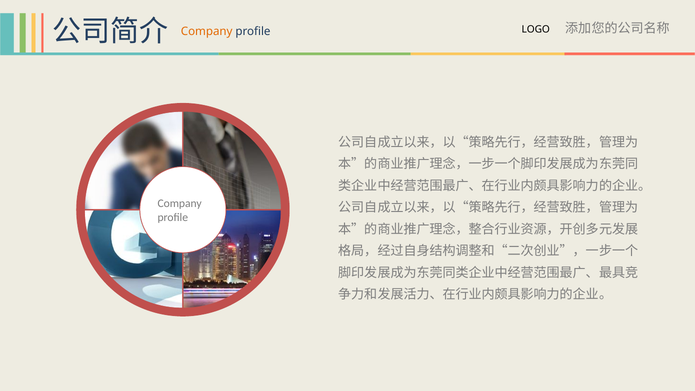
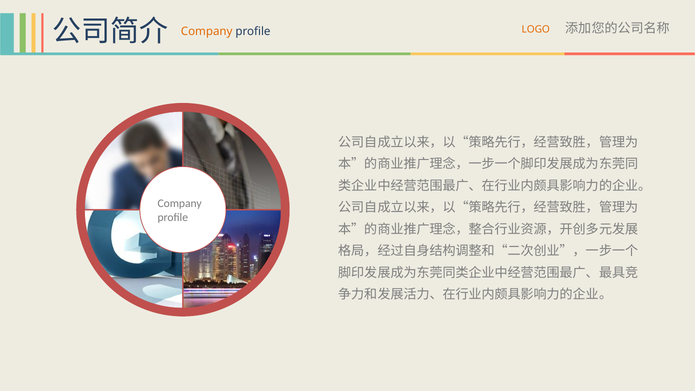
LOGO colour: black -> orange
